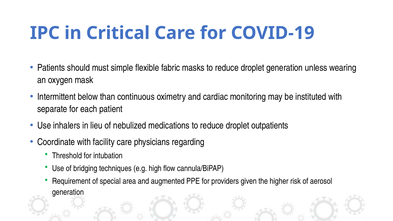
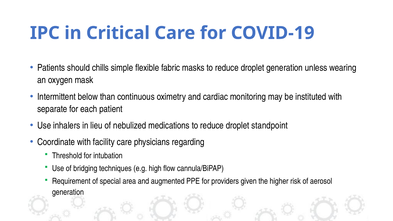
must: must -> chills
outpatients: outpatients -> standpoint
